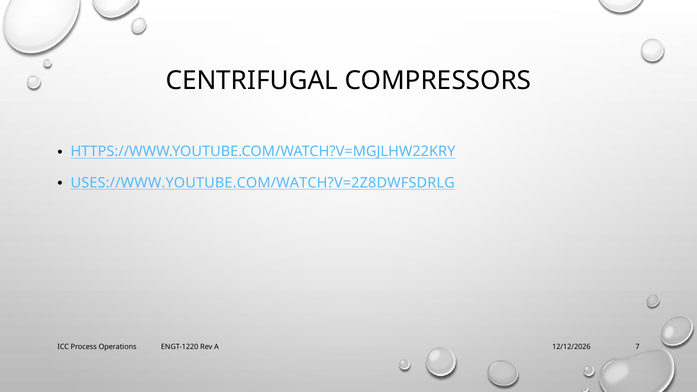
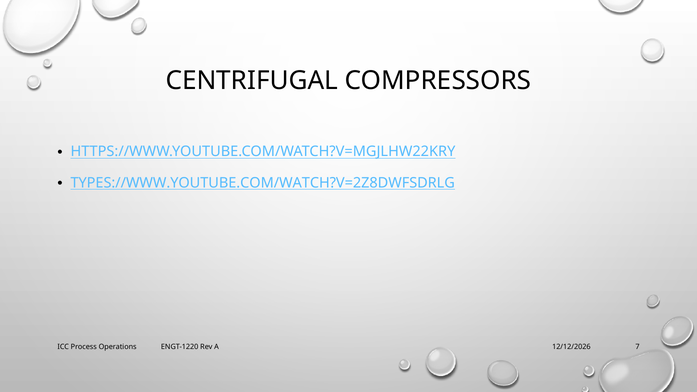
USES://WWW.YOUTUBE.COM/WATCH?V=2Z8DWFSDRLG: USES://WWW.YOUTUBE.COM/WATCH?V=2Z8DWFSDRLG -> TYPES://WWW.YOUTUBE.COM/WATCH?V=2Z8DWFSDRLG
